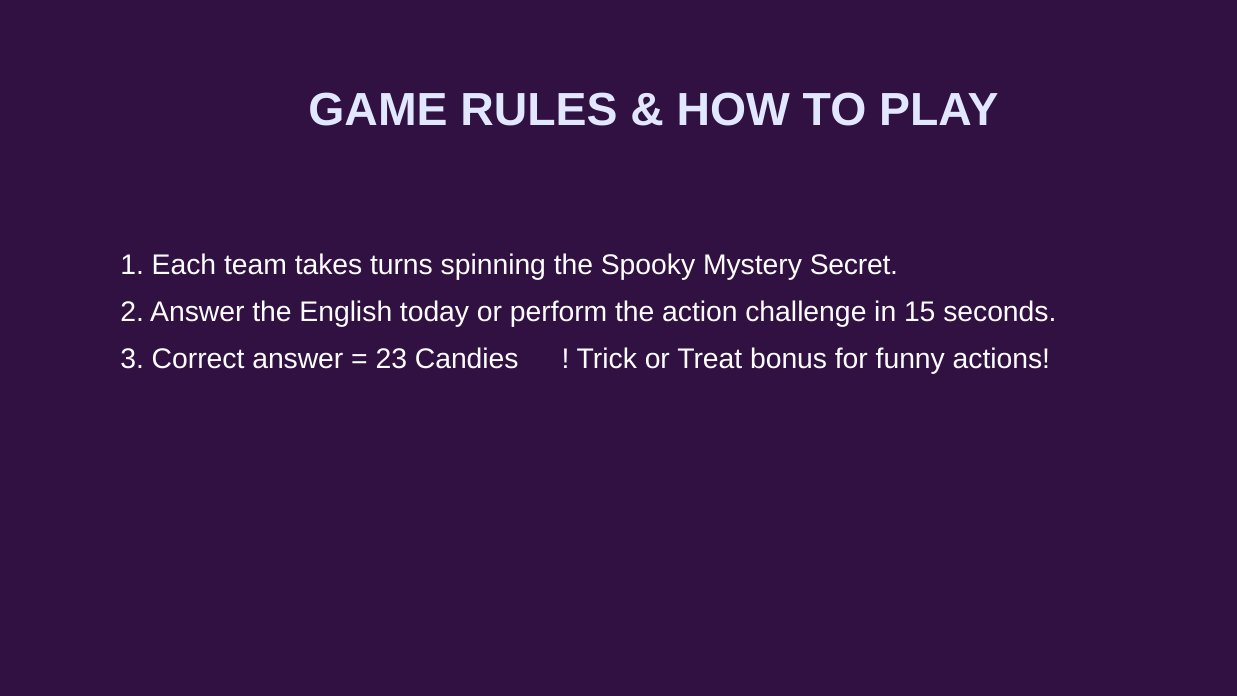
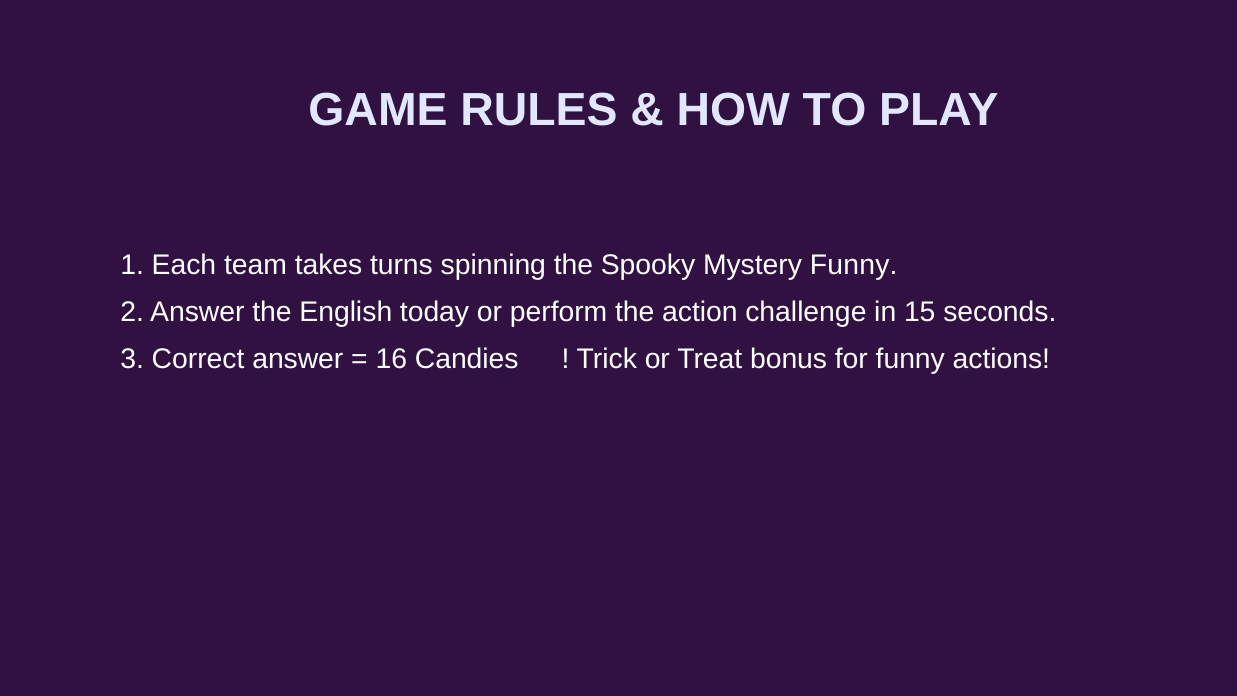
Mystery Secret: Secret -> Funny
23: 23 -> 16
